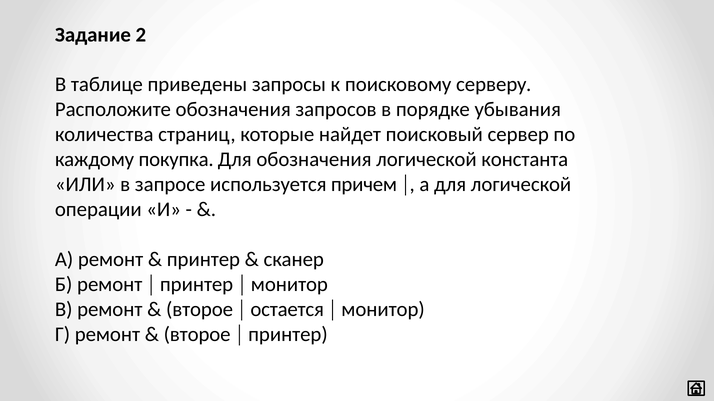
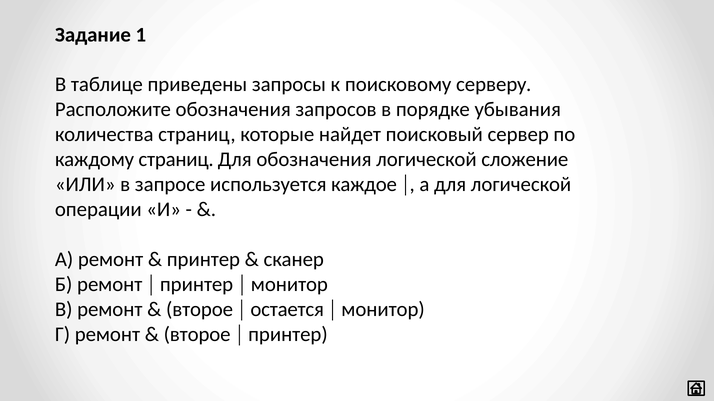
2: 2 -> 1
каждому покупка: покупка -> страниц
константа: константа -> сложение
причем: причем -> каждое
